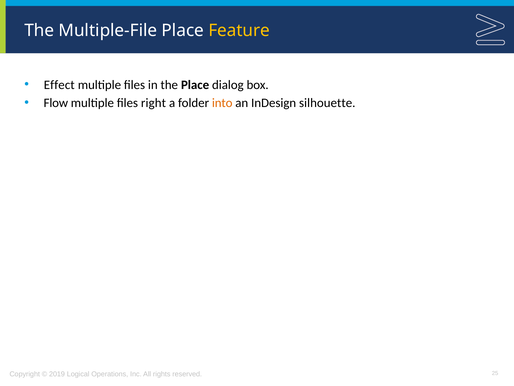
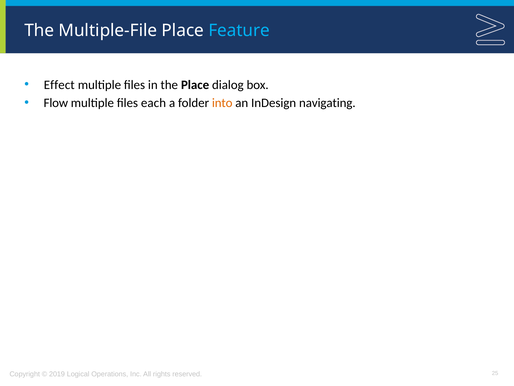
Feature colour: yellow -> light blue
right: right -> each
silhouette: silhouette -> navigating
